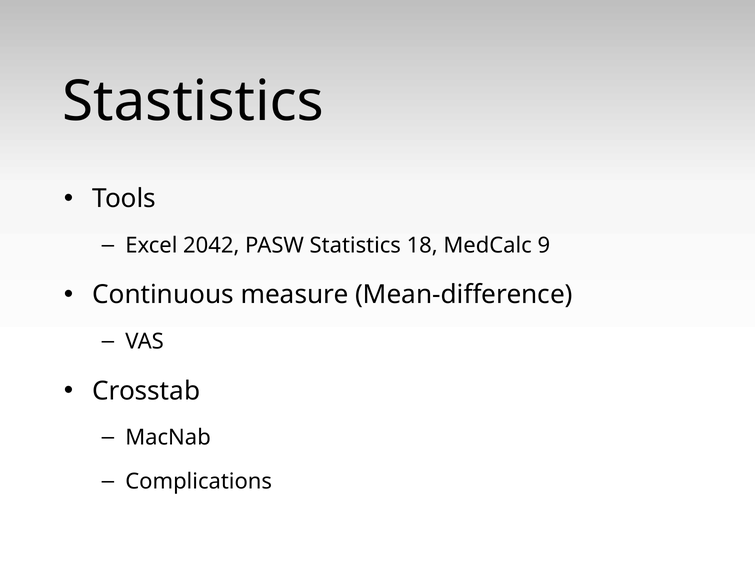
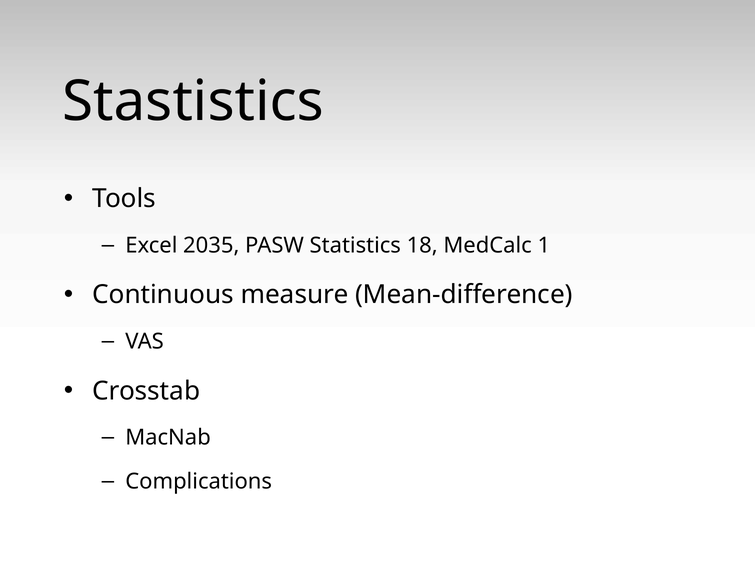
2042: 2042 -> 2035
9: 9 -> 1
